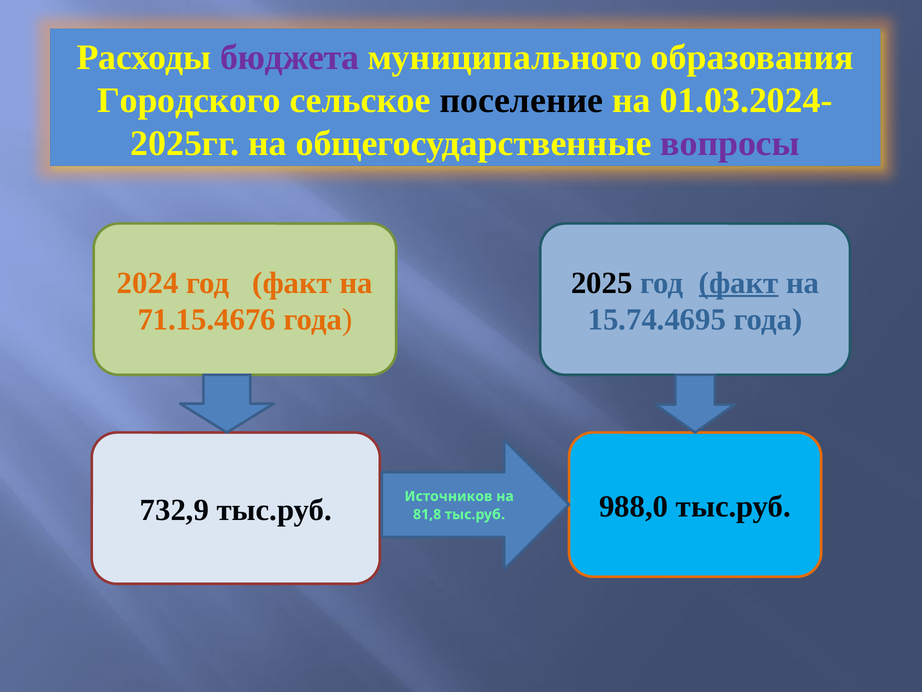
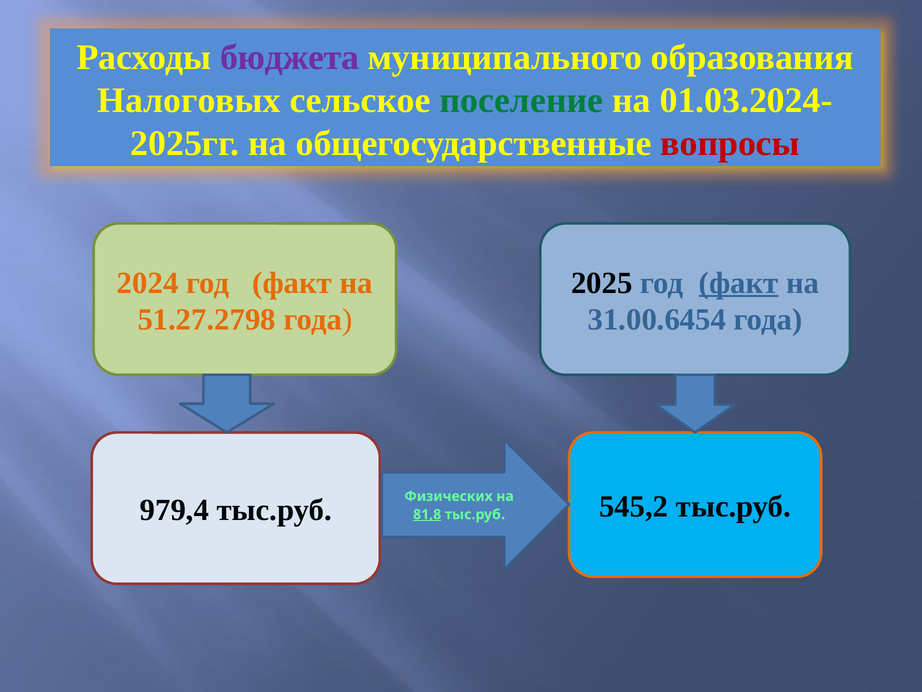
Городского: Городского -> Налоговых
поселение colour: black -> green
вопросы colour: purple -> red
71.15.4676: 71.15.4676 -> 51.27.2798
15.74.4695: 15.74.4695 -> 31.00.6454
Источников: Источников -> Физических
732,9: 732,9 -> 979,4
988,0: 988,0 -> 545,2
81,8 underline: none -> present
